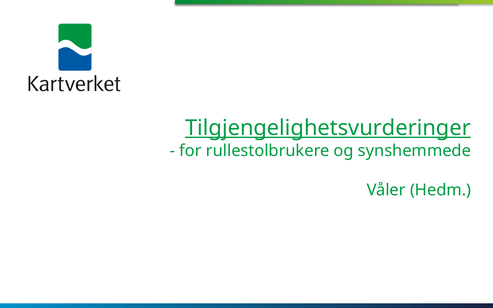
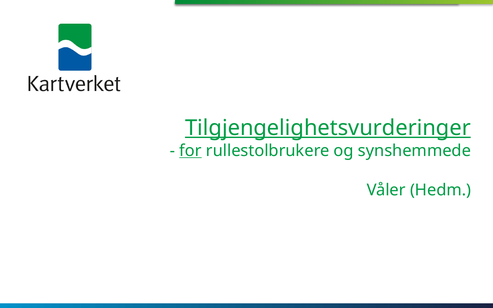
for underline: none -> present
